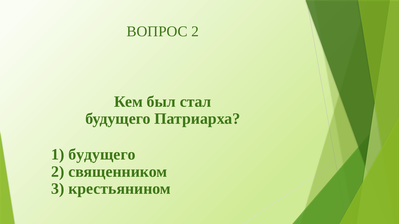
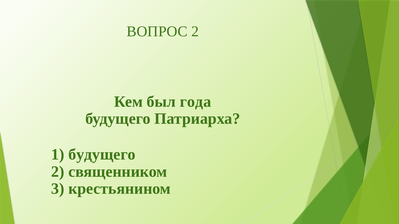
стал: стал -> года
